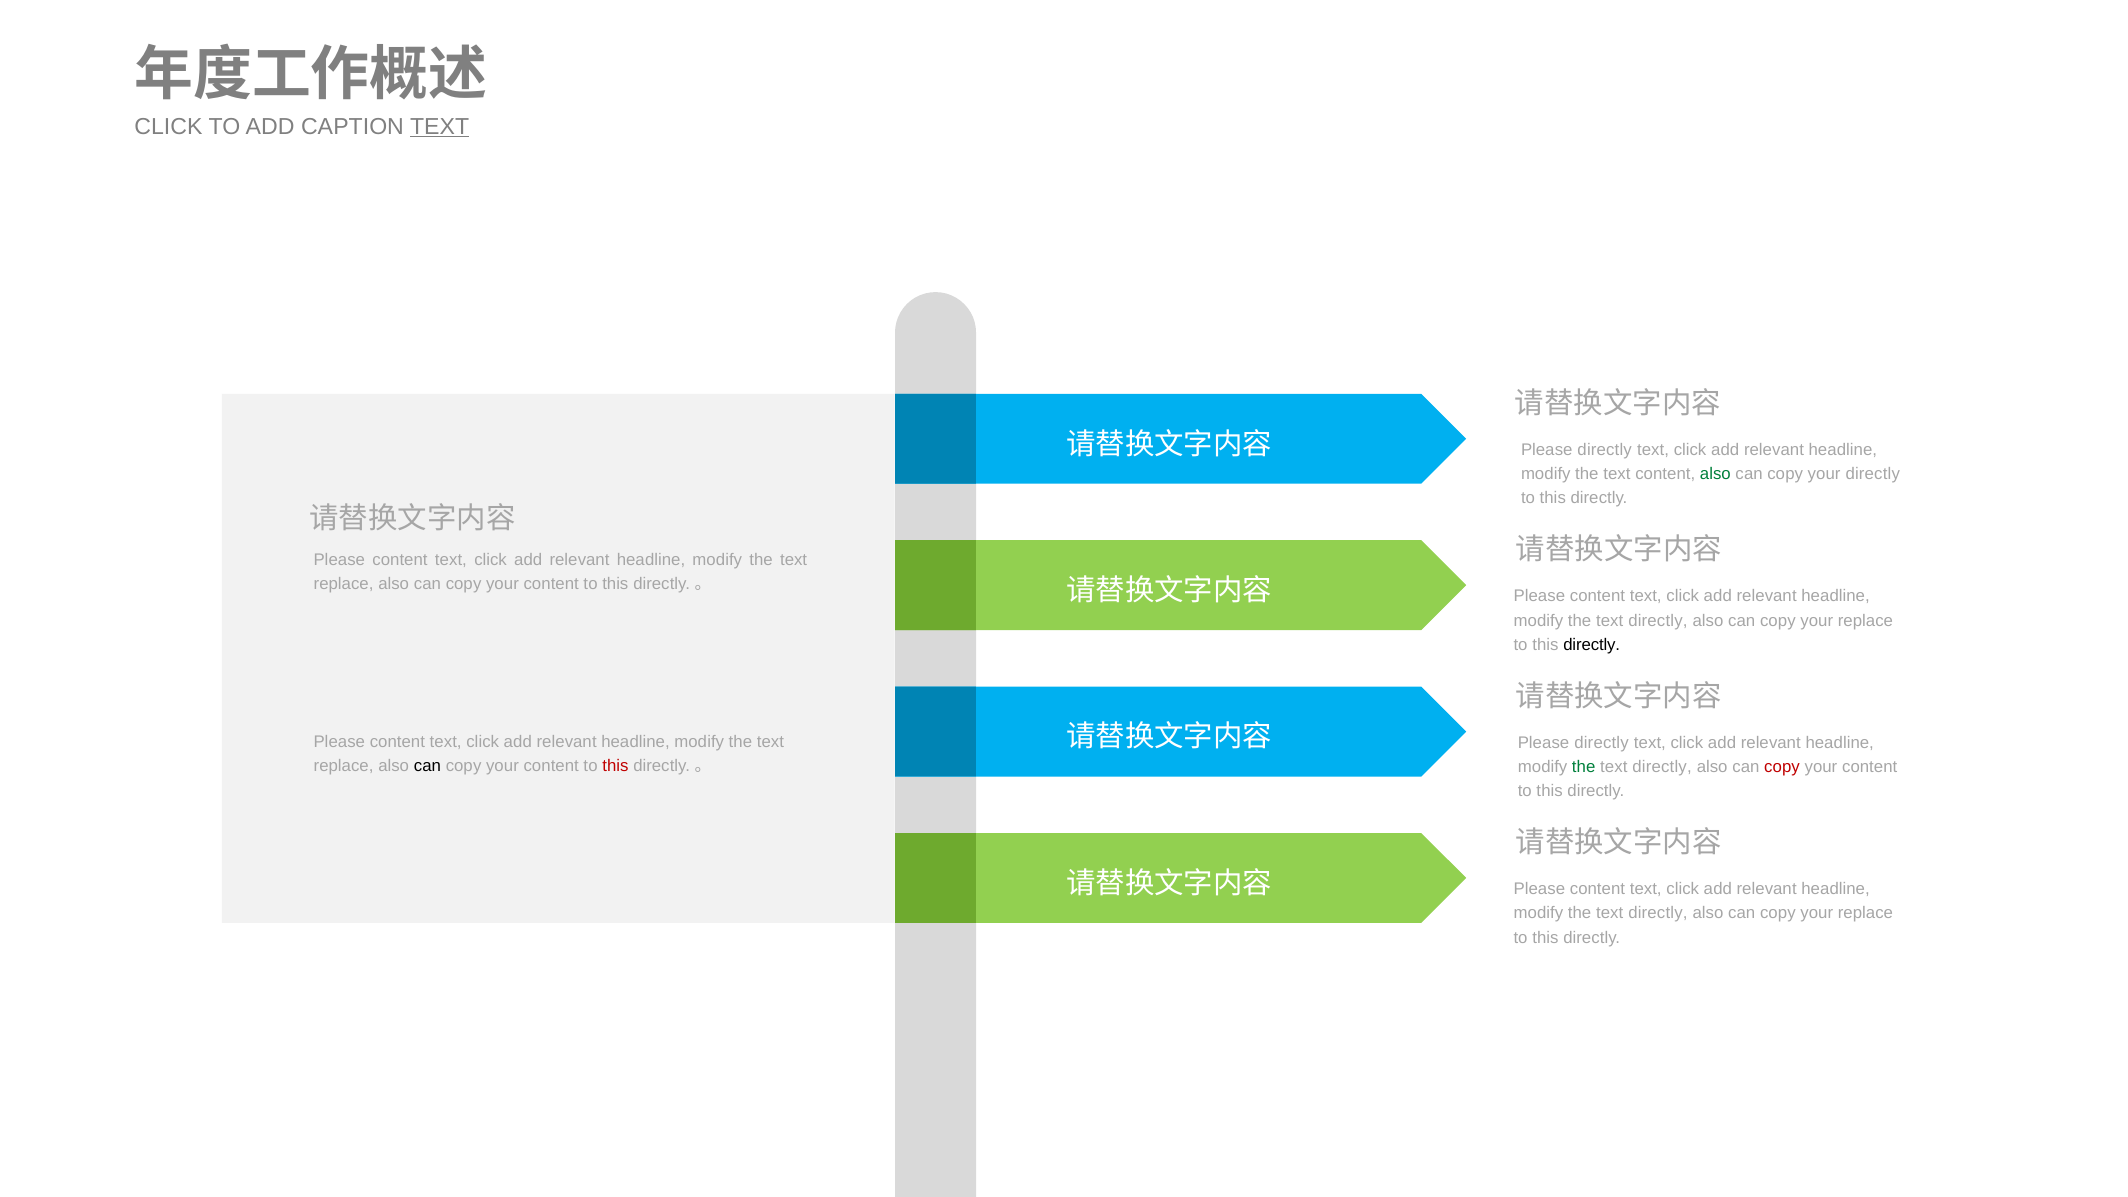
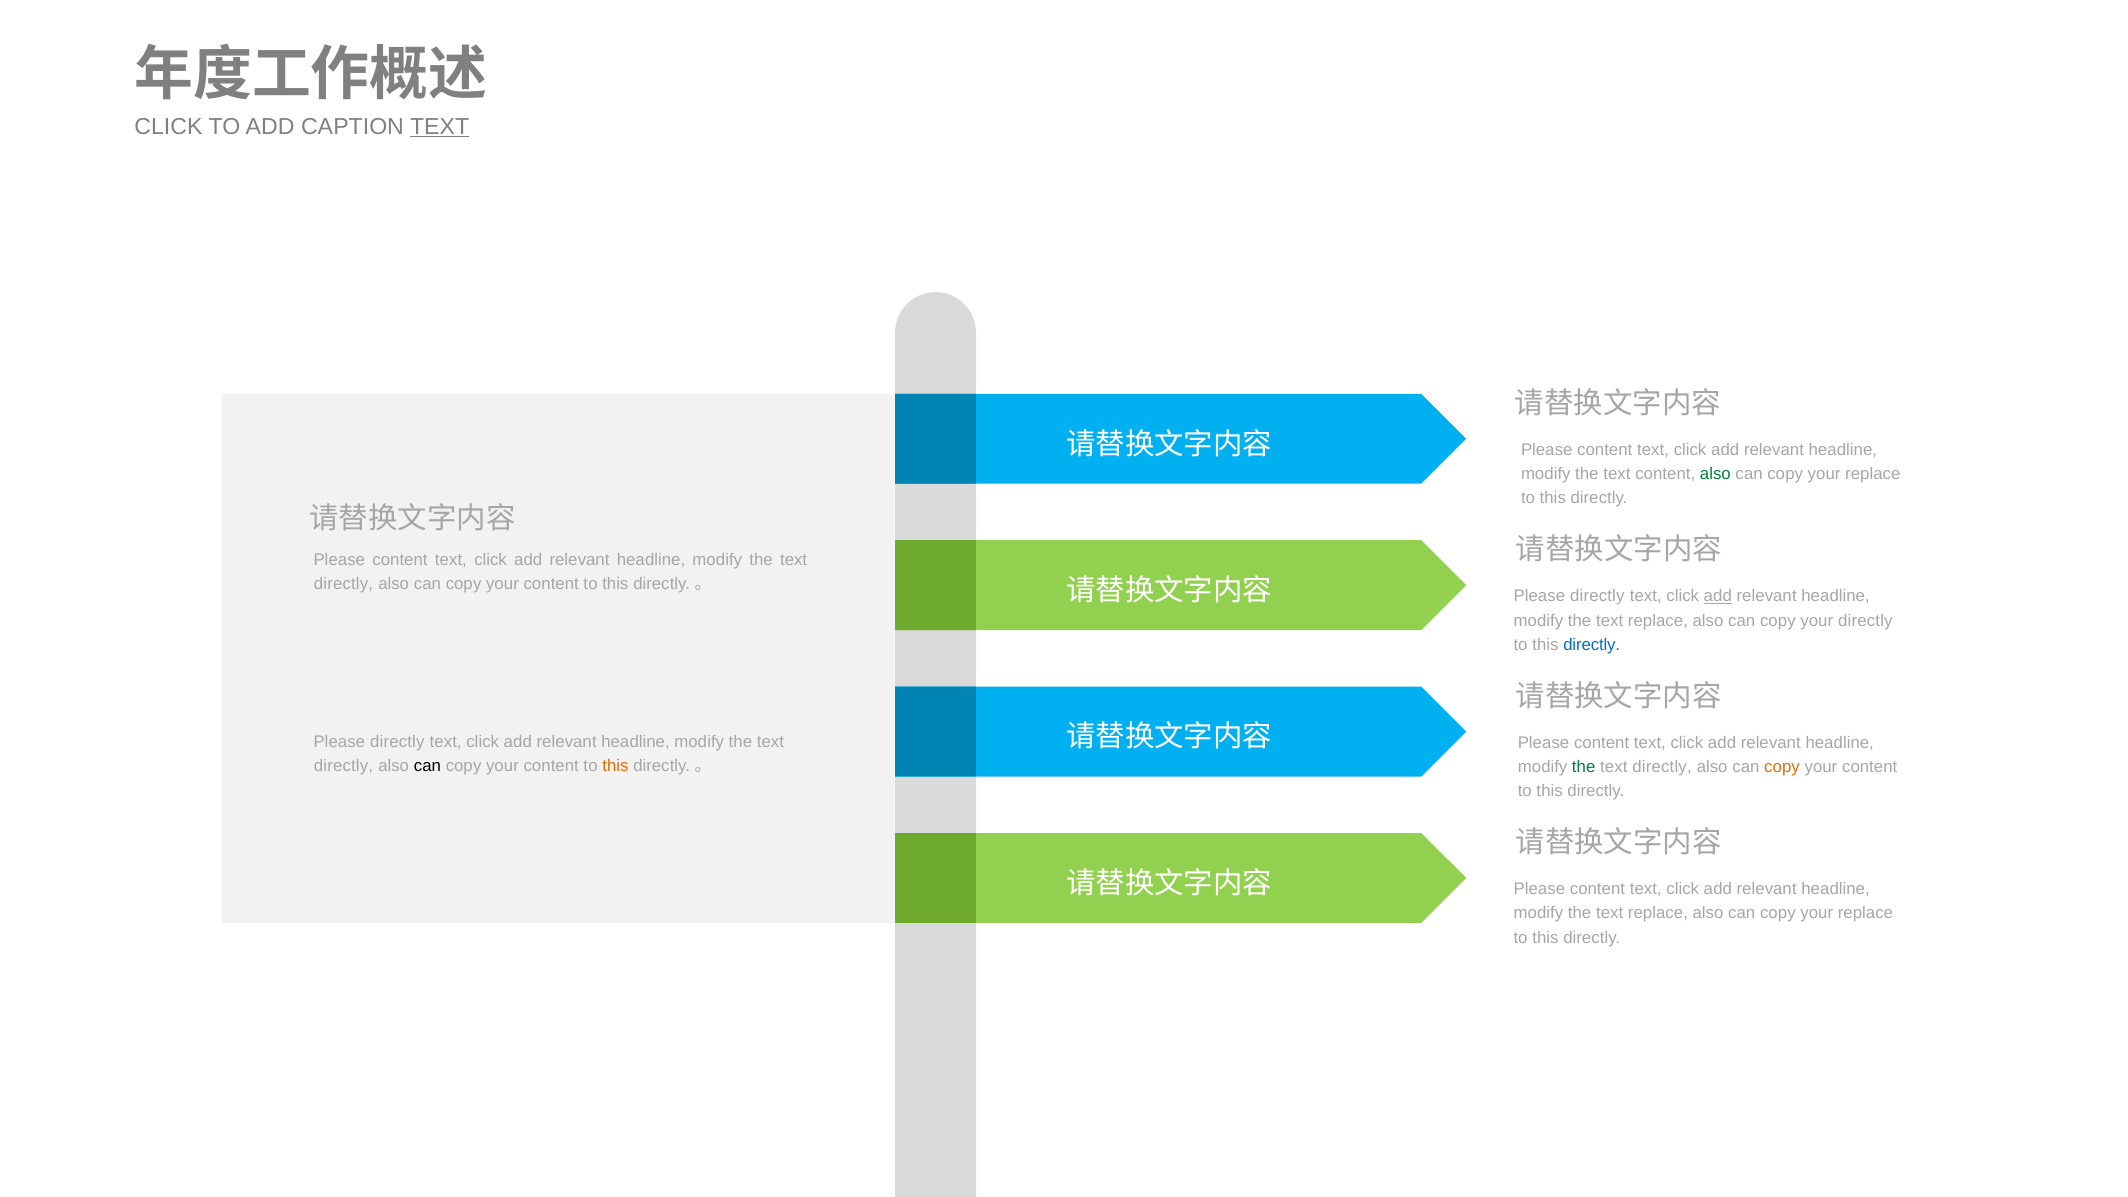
directly at (1605, 450): directly -> content
directly at (1873, 474): directly -> replace
replace at (344, 584): replace -> directly
content at (1597, 596): content -> directly
add at (1718, 596) underline: none -> present
directly at (1658, 621): directly -> replace
replace at (1865, 621): replace -> directly
directly at (1592, 645) colour: black -> blue
content at (397, 742): content -> directly
directly at (1602, 743): directly -> content
replace at (344, 766): replace -> directly
this at (615, 766) colour: red -> orange
copy at (1782, 767) colour: red -> orange
directly at (1658, 913): directly -> replace
